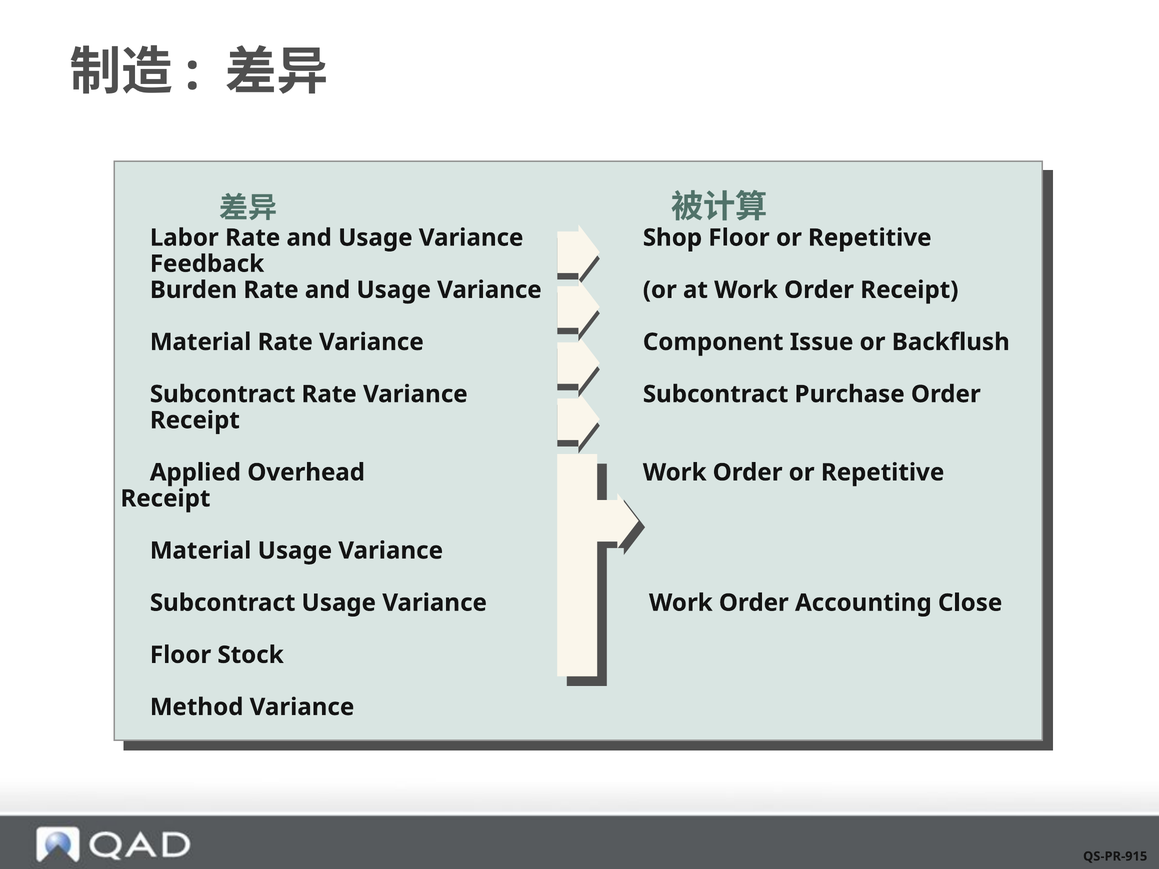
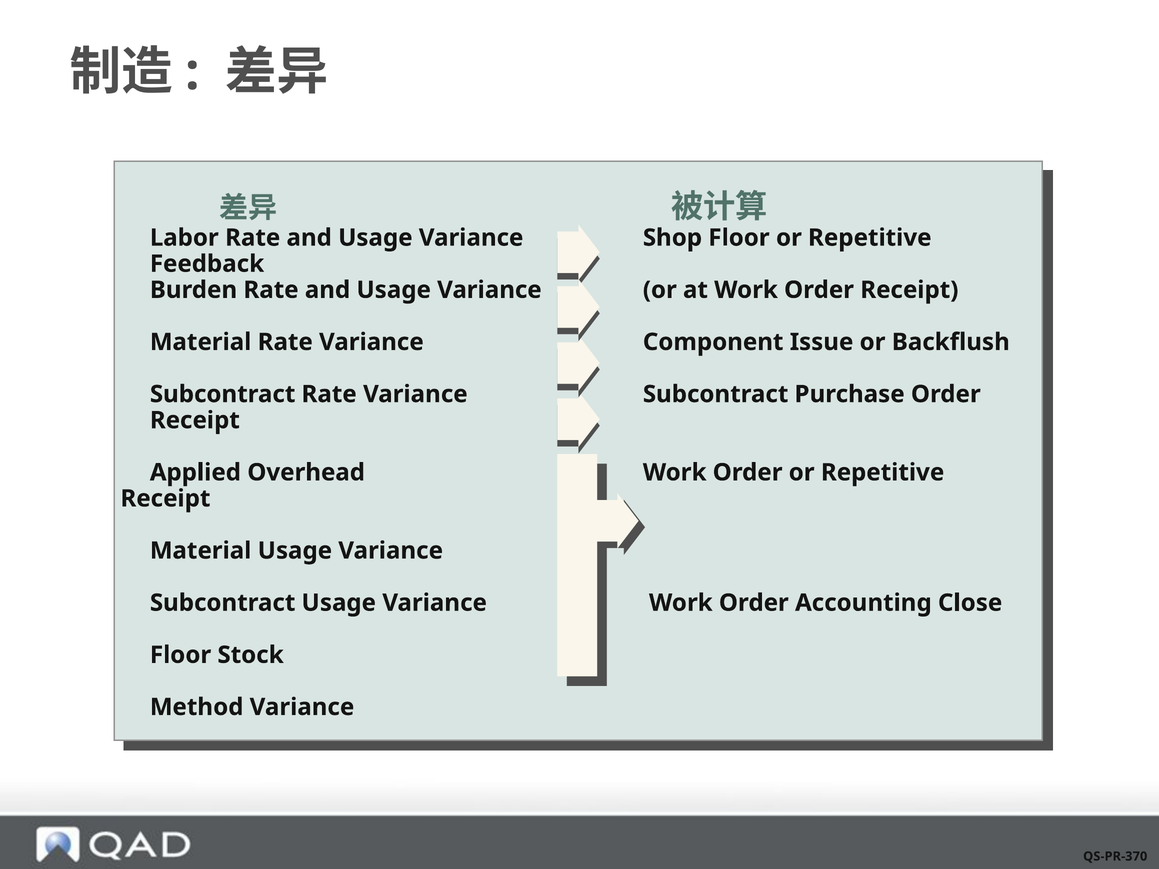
QS-PR-915: QS-PR-915 -> QS-PR-370
